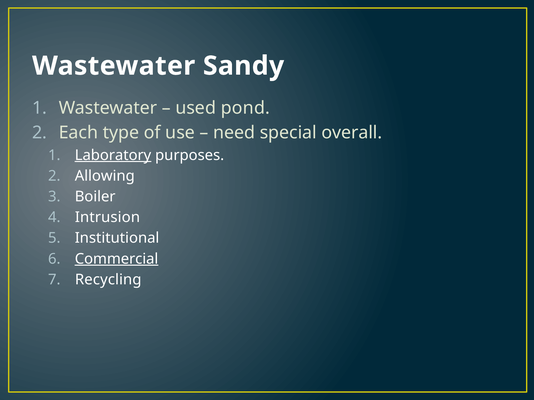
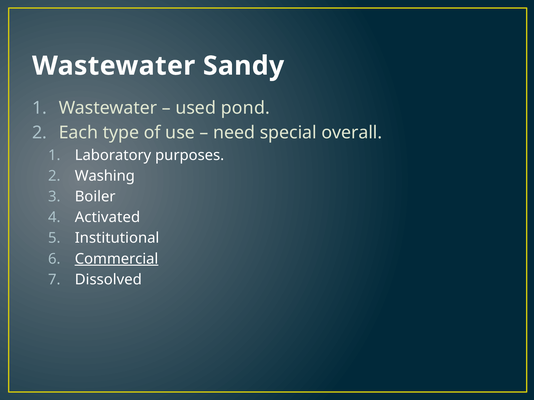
Laboratory underline: present -> none
Allowing: Allowing -> Washing
Intrusion: Intrusion -> Activated
Recycling: Recycling -> Dissolved
